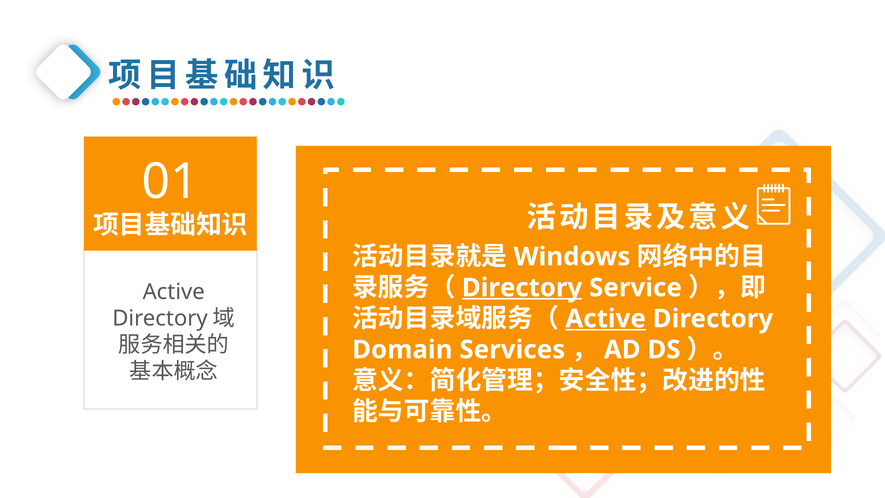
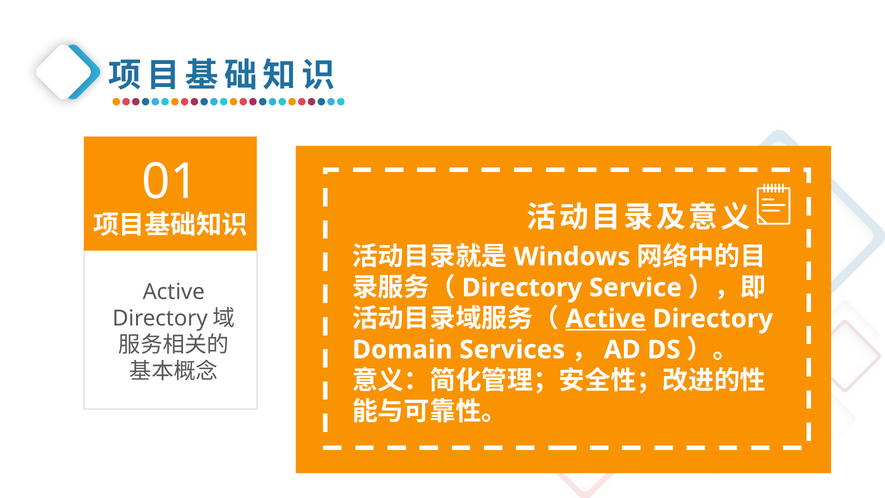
Directory at (522, 288) underline: present -> none
